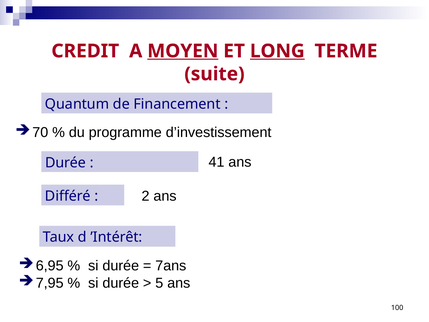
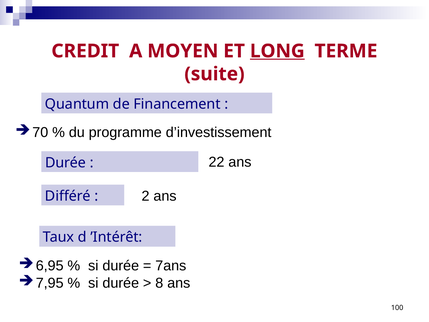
MOYEN underline: present -> none
41: 41 -> 22
5: 5 -> 8
